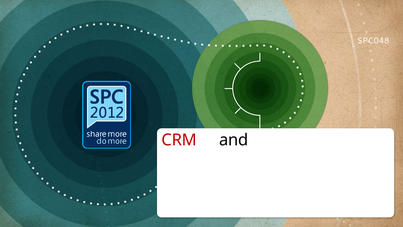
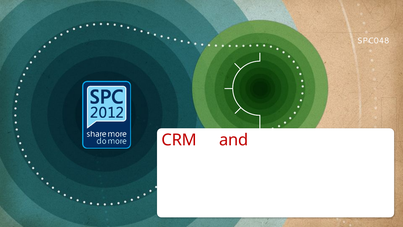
and colour: black -> red
